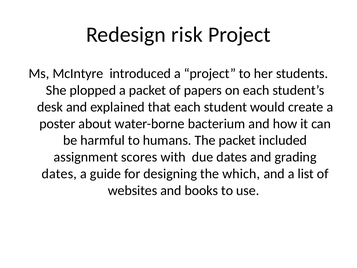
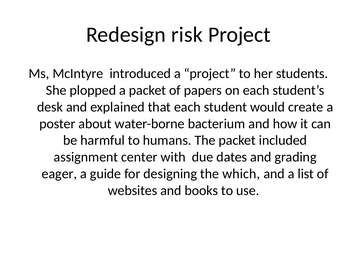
scores: scores -> center
dates at (59, 174): dates -> eager
